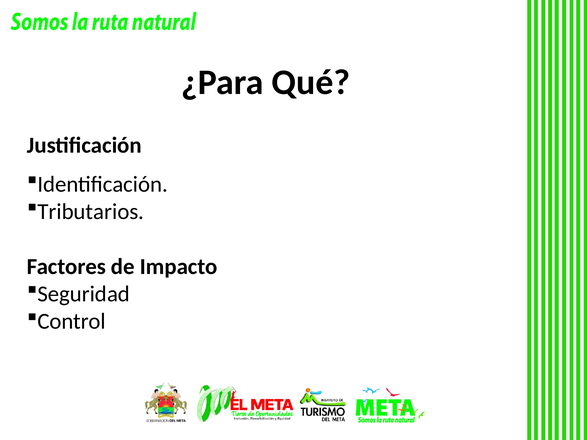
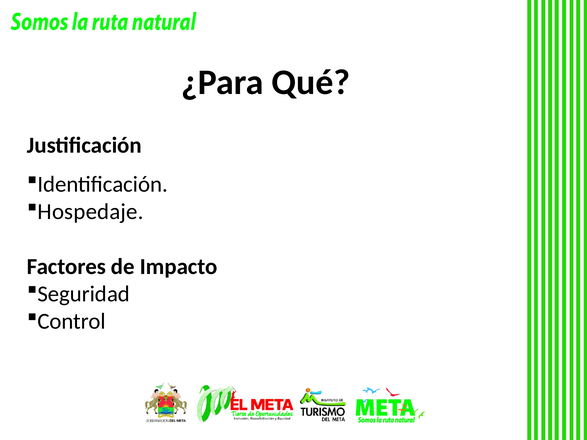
Tributarios: Tributarios -> Hospedaje
